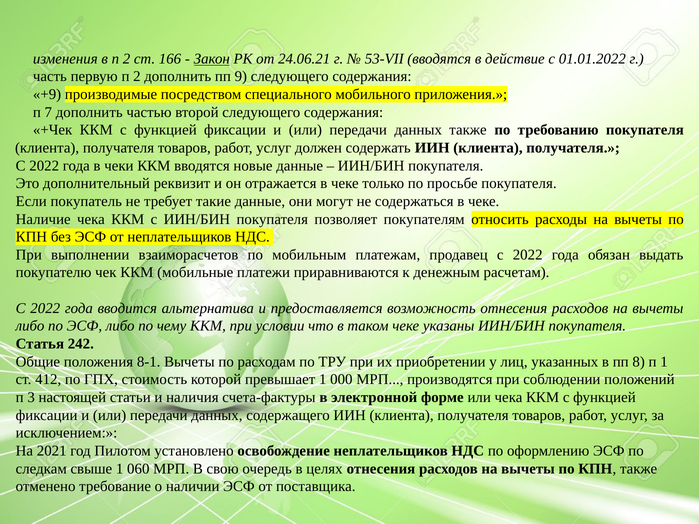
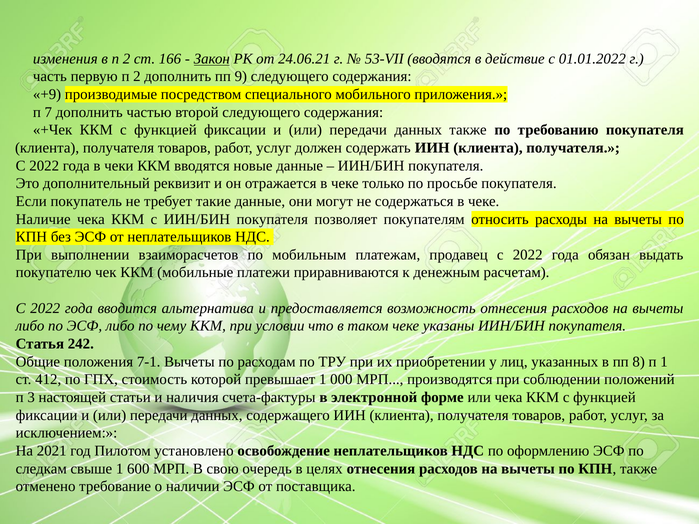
8-1: 8-1 -> 7-1
060: 060 -> 600
